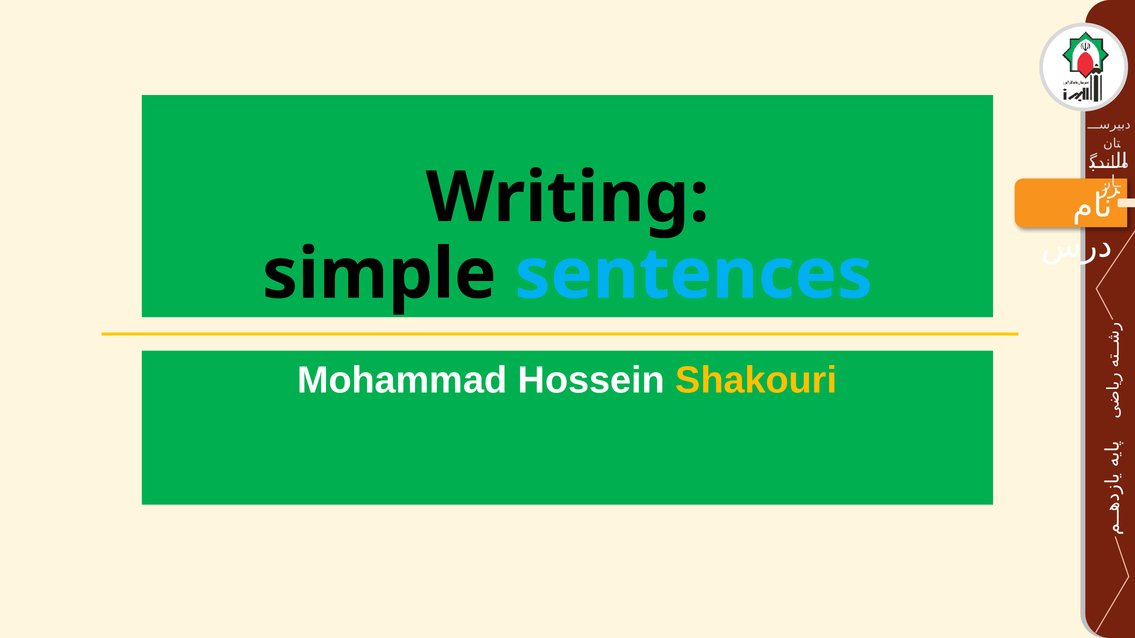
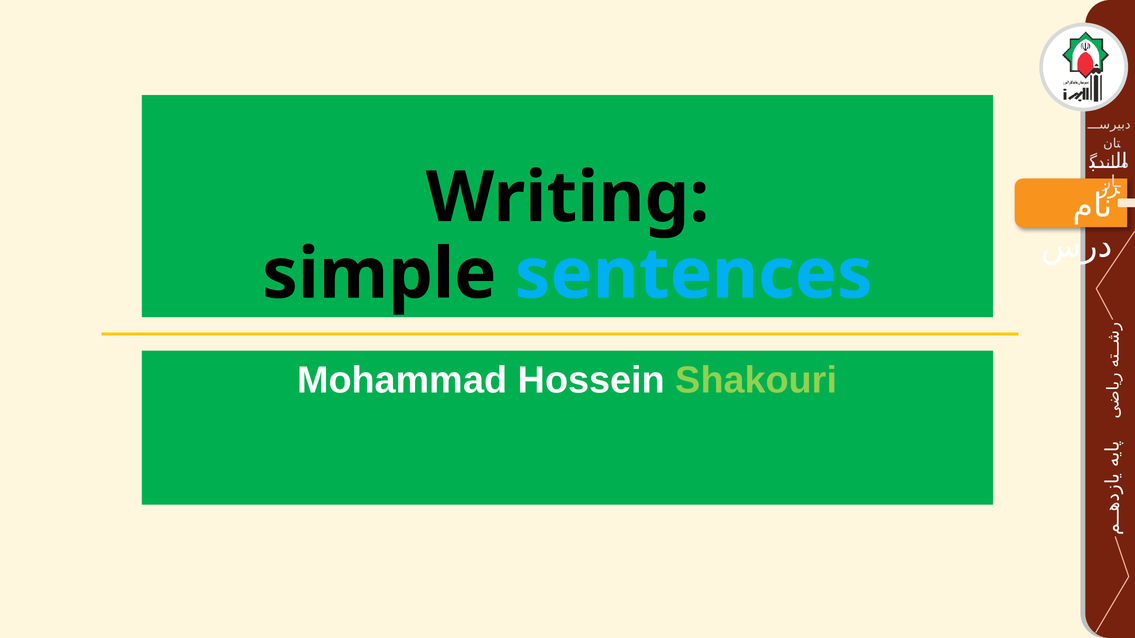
Shakouri colour: yellow -> light green
